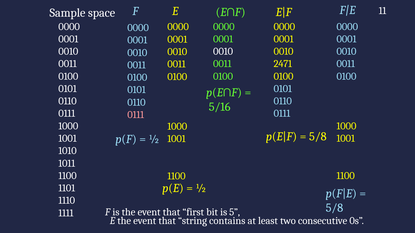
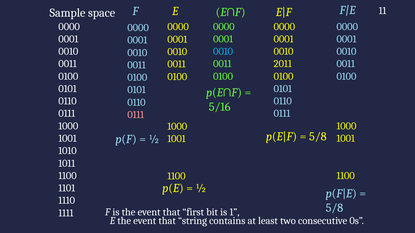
0010 at (223, 52) colour: white -> light blue
2471: 2471 -> 2011
5: 5 -> 1
